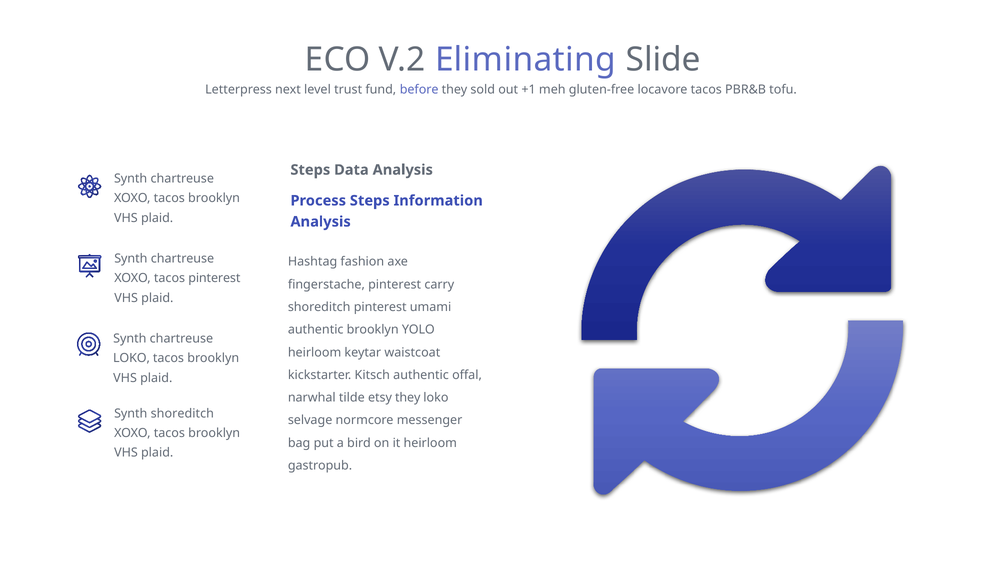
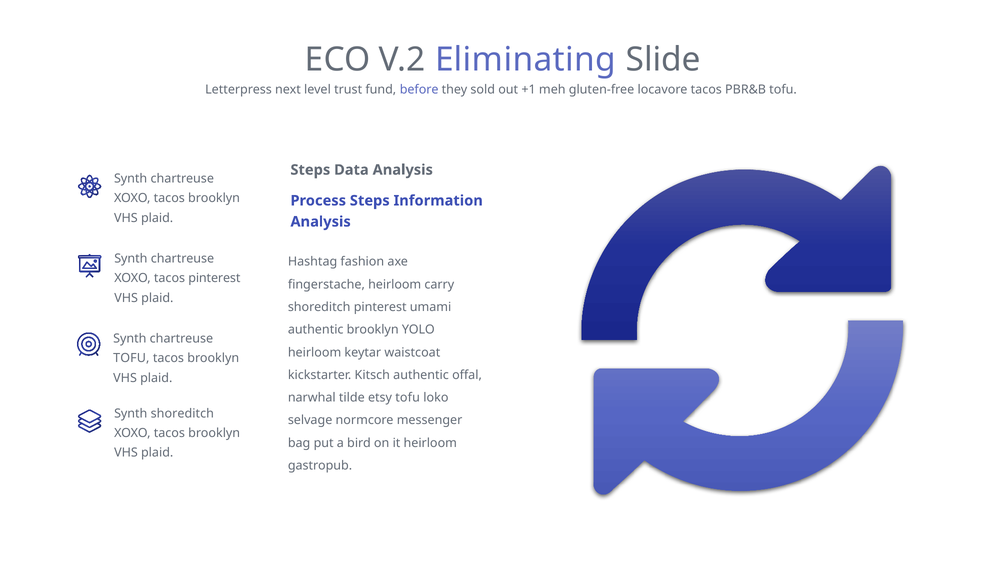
fingerstache pinterest: pinterest -> heirloom
LOKO at (131, 358): LOKO -> TOFU
etsy they: they -> tofu
